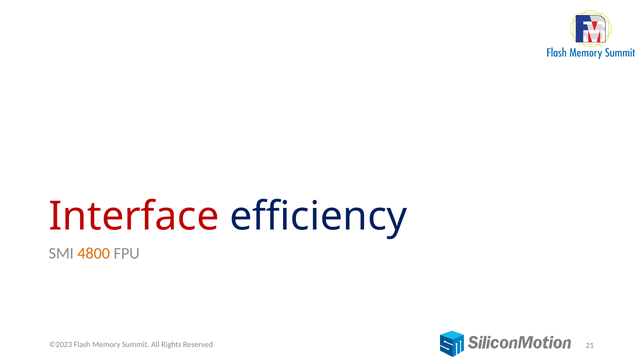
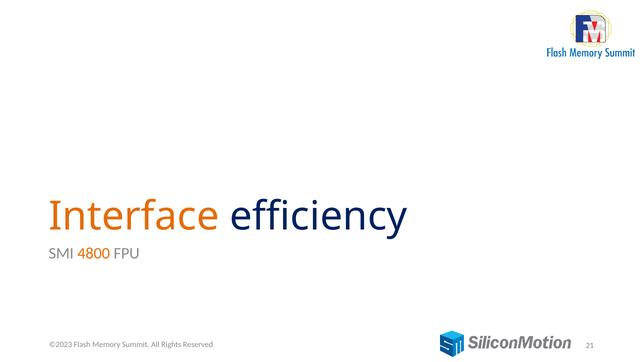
Interface colour: red -> orange
